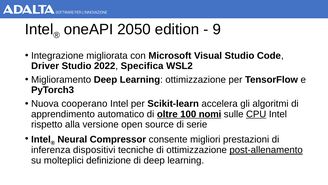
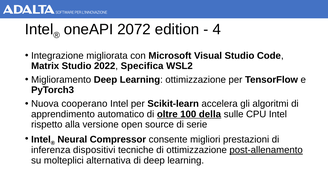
2050: 2050 -> 2072
9: 9 -> 4
Driver: Driver -> Matrix
nomi: nomi -> della
CPU underline: present -> none
definizione: definizione -> alternativa
